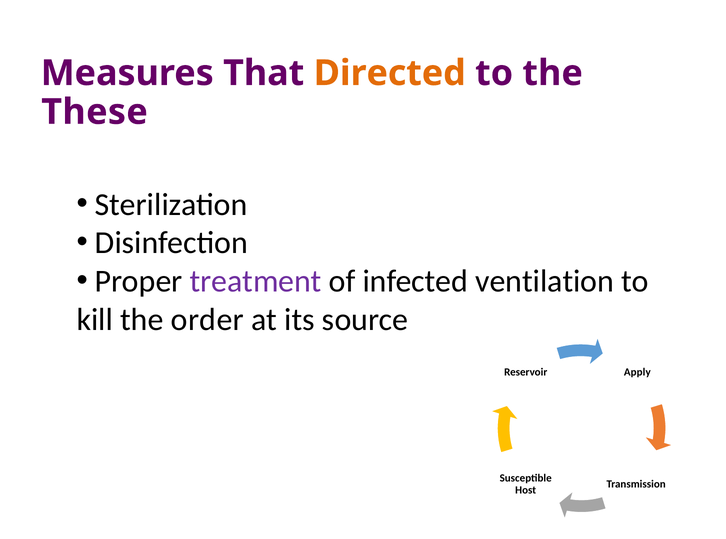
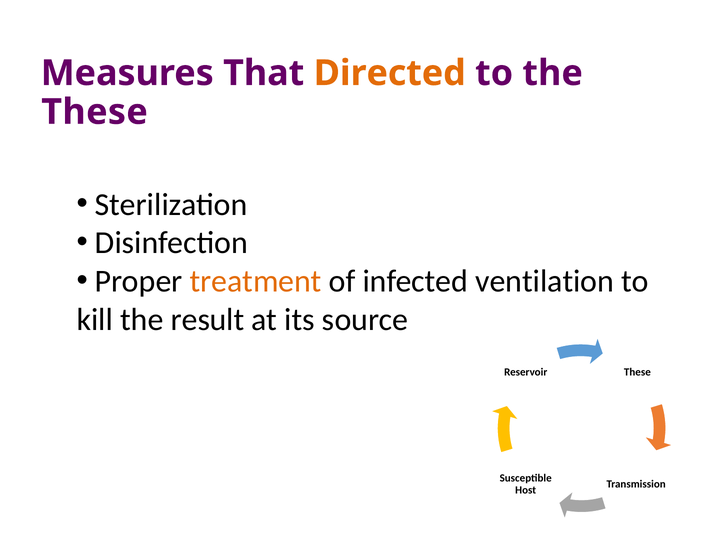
treatment colour: purple -> orange
order: order -> result
Apply at (637, 372): Apply -> These
